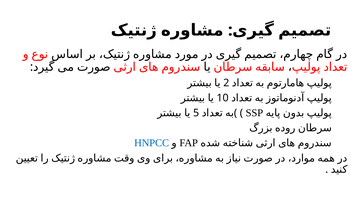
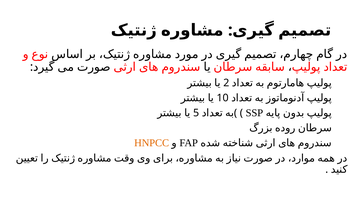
HNPCC colour: blue -> orange
